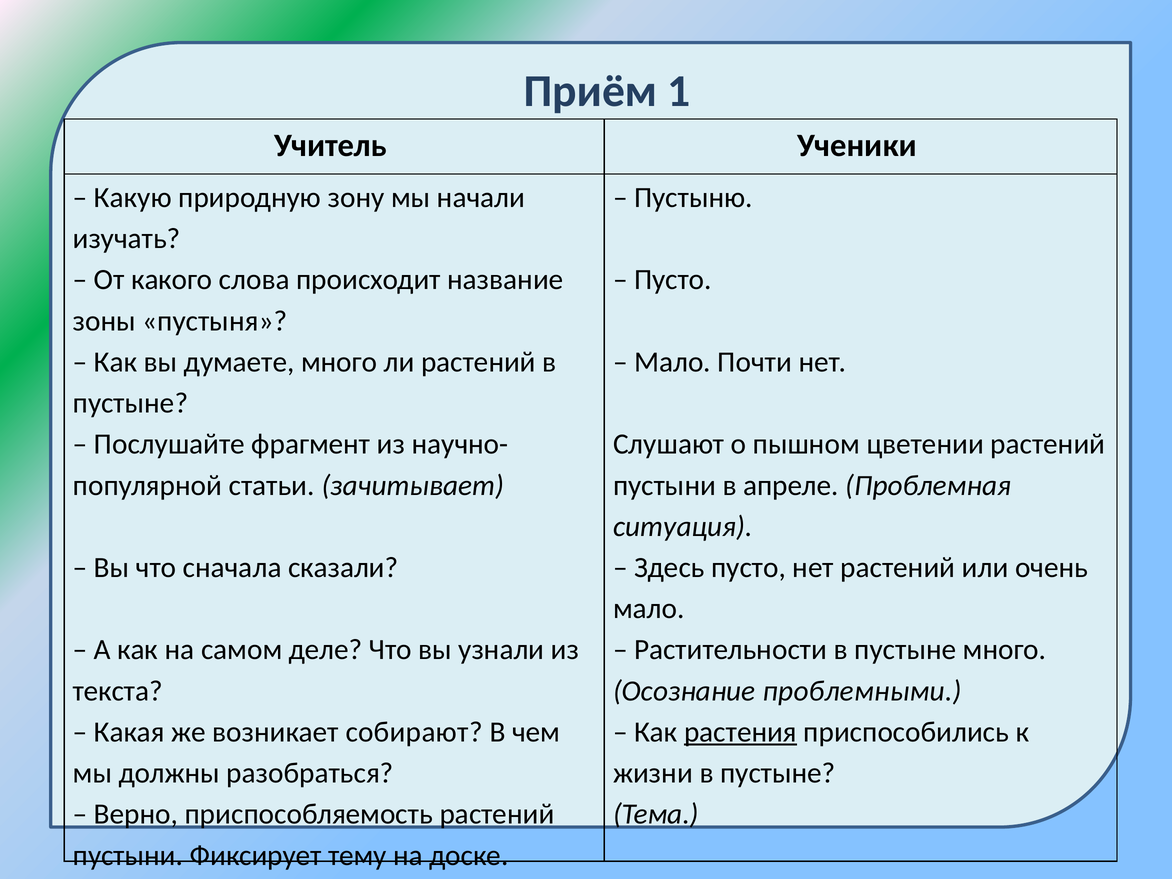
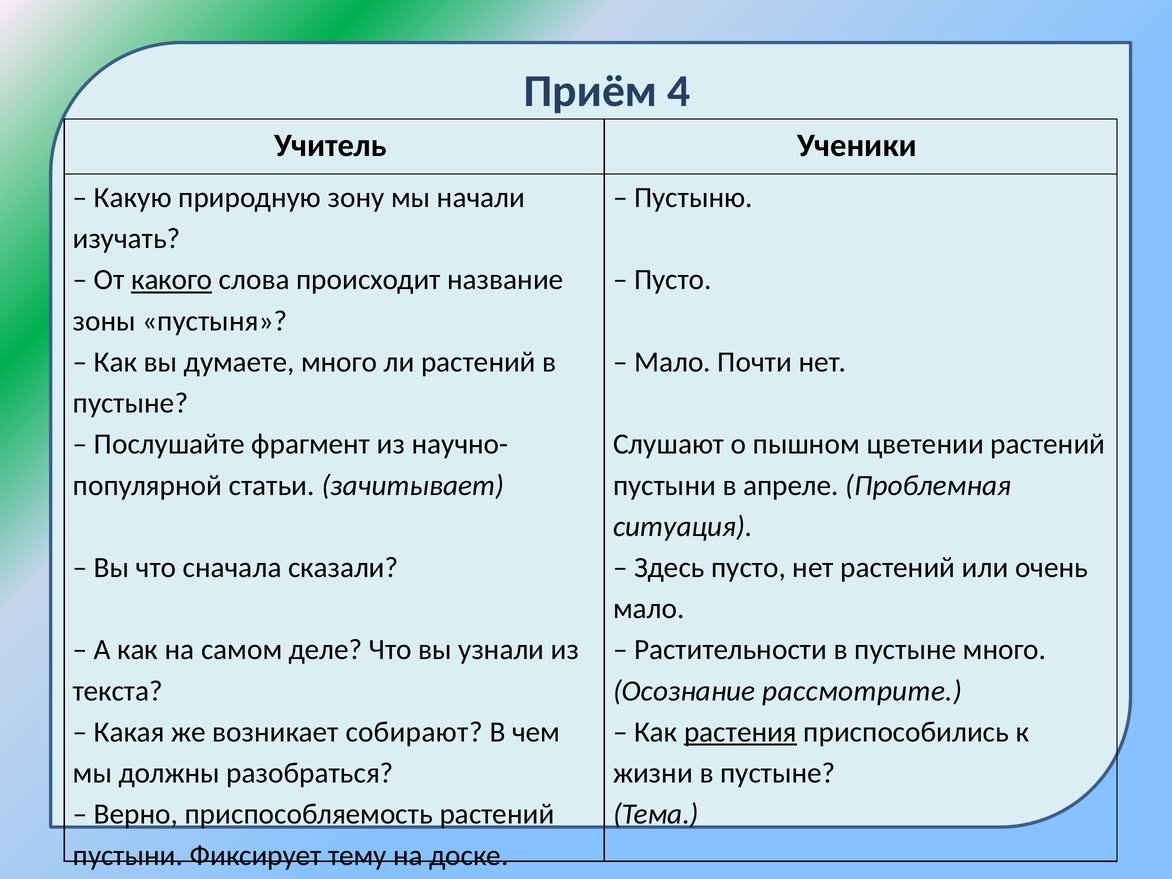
1: 1 -> 4
какого underline: none -> present
проблемными: проблемными -> рассмотрите
